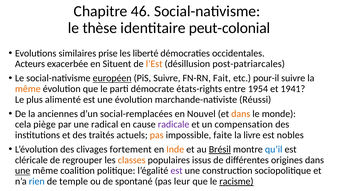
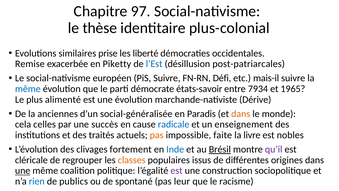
46: 46 -> 97
peut-colonial: peut-colonial -> plus-colonial
Acteurs: Acteurs -> Remise
Situent: Situent -> Piketty
l’Est colour: orange -> blue
européen underline: present -> none
Fait: Fait -> Défi
pour-il: pour-il -> mais-il
même at (28, 89) colour: orange -> blue
états-rights: états-rights -> états-savoir
1954: 1954 -> 7934
1941: 1941 -> 1965
Réussi: Réussi -> Dérive
social-remplacées: social-remplacées -> social-généralisée
Nouvel: Nouvel -> Paradis
piège: piège -> celles
radical: radical -> succès
radicale colour: purple -> blue
compensation: compensation -> enseignement
Inde colour: orange -> blue
qu’il colour: blue -> purple
temple: temple -> publics
racisme underline: present -> none
